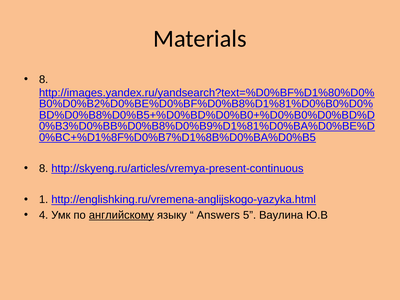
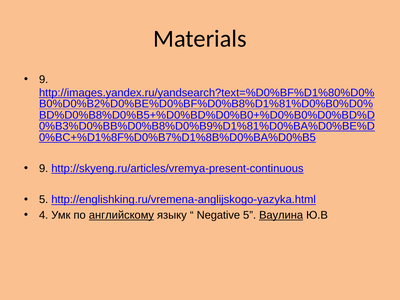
8 at (44, 79): 8 -> 9
8 at (44, 169): 8 -> 9
1 at (44, 200): 1 -> 5
Answers: Answers -> Negative
Ваулина underline: none -> present
